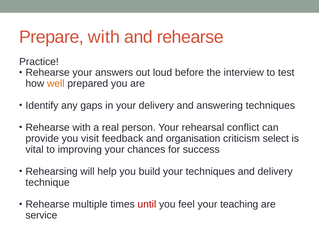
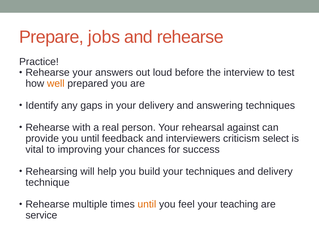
Prepare with: with -> jobs
conflict: conflict -> against
you visit: visit -> until
organisation: organisation -> interviewers
until at (147, 205) colour: red -> orange
